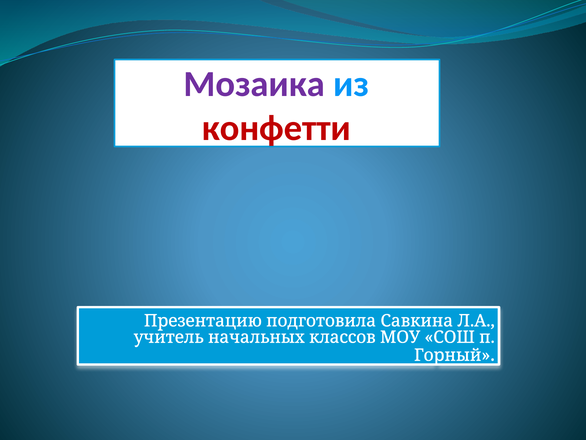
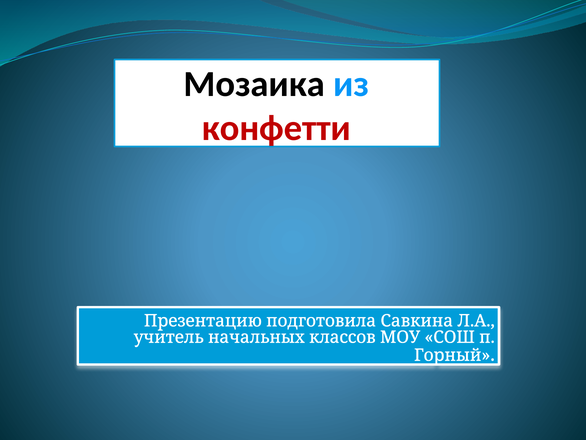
Мозаика colour: purple -> black
